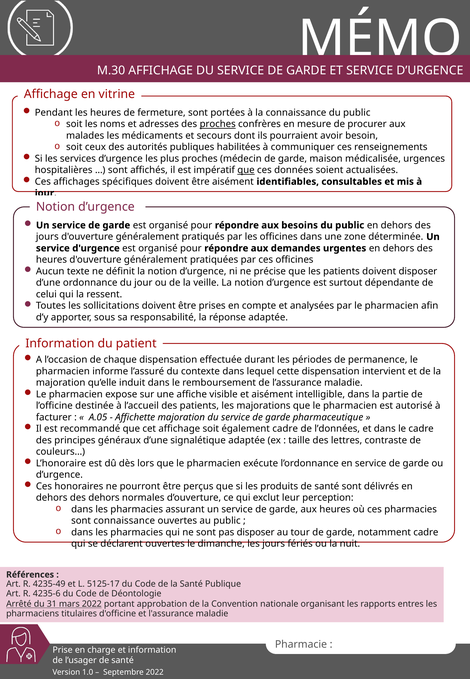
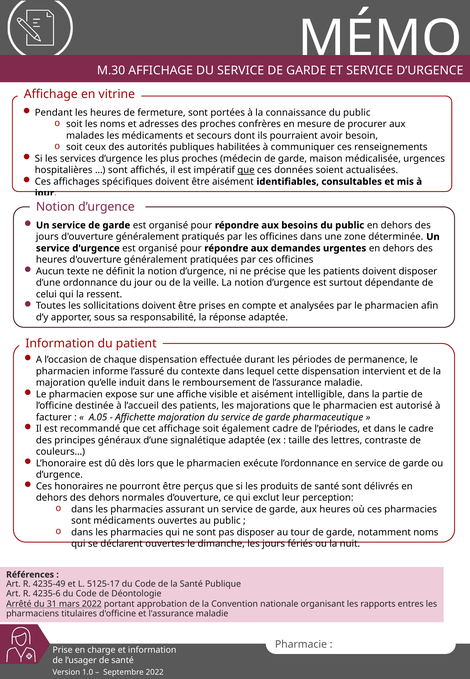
proches at (218, 124) underline: present -> none
l’données: l’données -> l’périodes
sont connaissance: connaissance -> médicaments
notamment cadre: cadre -> noms
